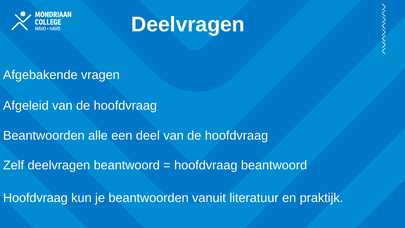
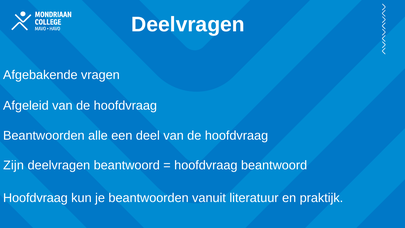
Zelf: Zelf -> Zijn
